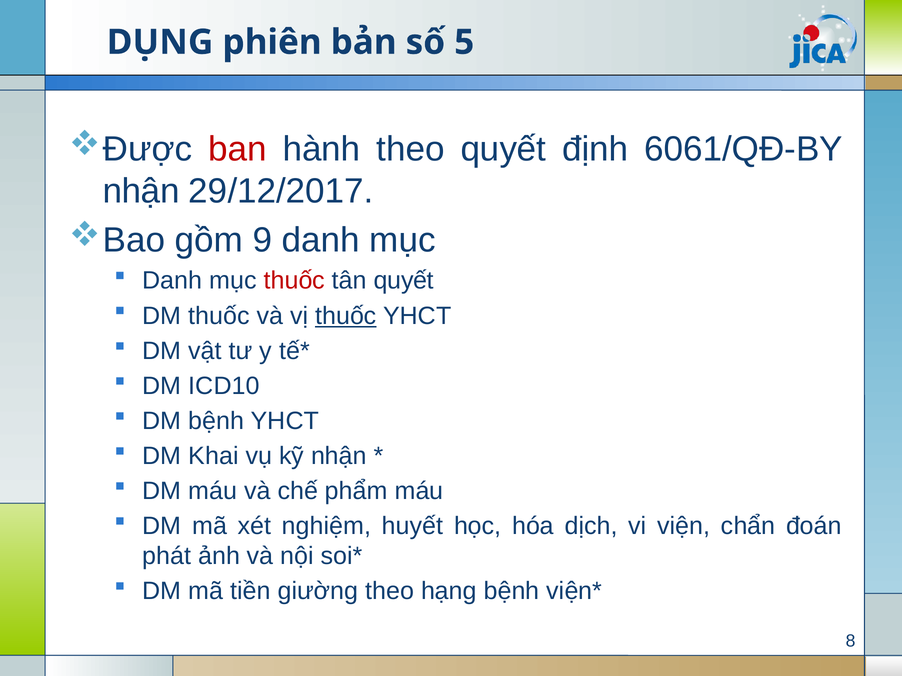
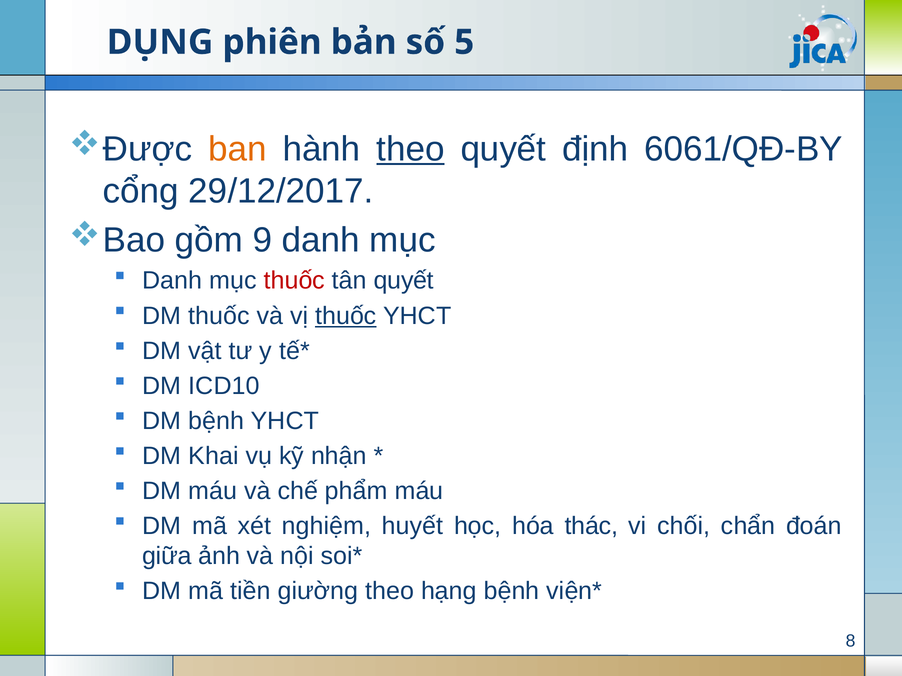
ban colour: red -> orange
theo at (410, 149) underline: none -> present
nhận at (141, 191): nhận -> cổng
dịch: dịch -> thác
viện: viện -> chối
phát: phát -> giữa
